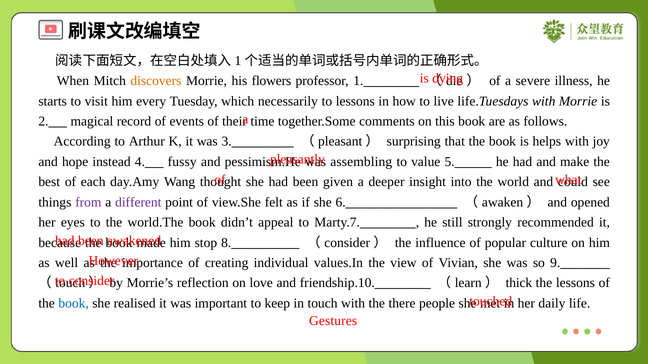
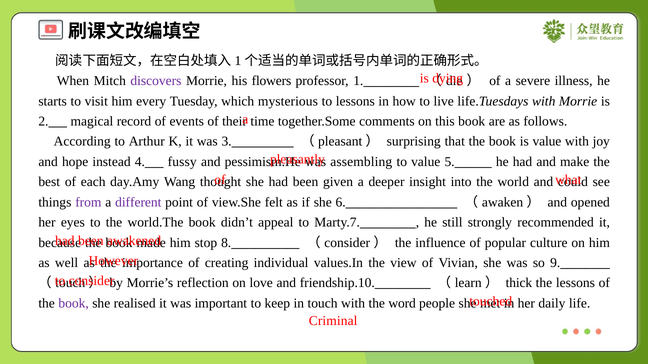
discovers colour: orange -> purple
necessarily: necessarily -> mysterious
is helps: helps -> value
book at (74, 304) colour: blue -> purple
there: there -> word
Gestures: Gestures -> Criminal
